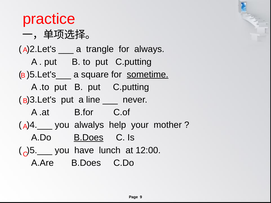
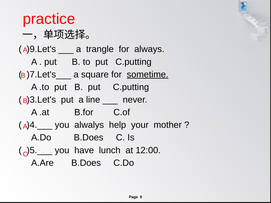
)2.Let's: )2.Let's -> )9.Let's
)5.Let's___: )5.Let's___ -> )7.Let's___
B.Does at (89, 138) underline: present -> none
